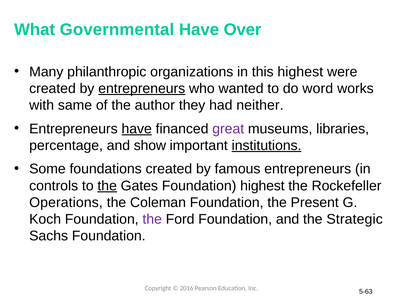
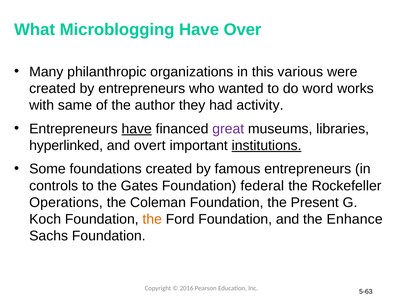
Governmental: Governmental -> Microblogging
this highest: highest -> various
entrepreneurs at (142, 89) underline: present -> none
neither: neither -> activity
percentage: percentage -> hyperlinked
show: show -> overt
the at (107, 186) underline: present -> none
Foundation highest: highest -> federal
the at (152, 219) colour: purple -> orange
Strategic: Strategic -> Enhance
